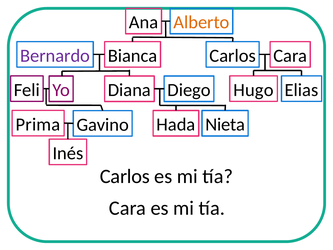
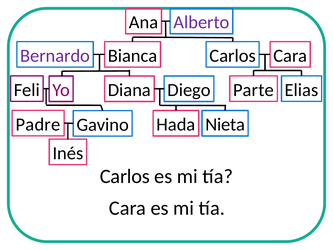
Alberto colour: orange -> purple
Hugo: Hugo -> Parte
Prima: Prima -> Padre
